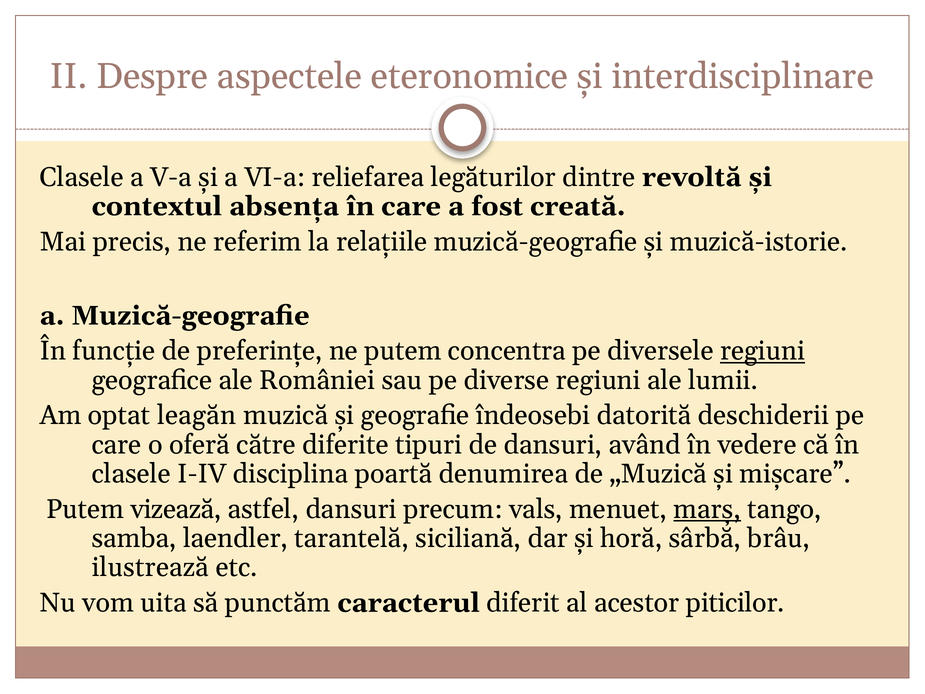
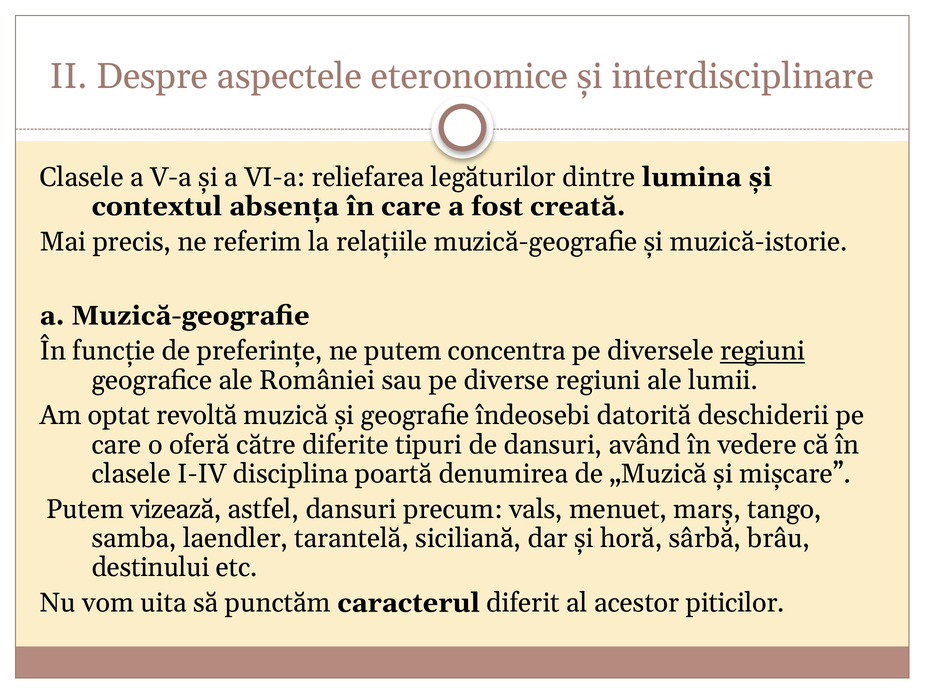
revoltă: revoltă -> lumina
leagăn: leagăn -> revoltă
marș underline: present -> none
ilustrează: ilustrează -> destinului
